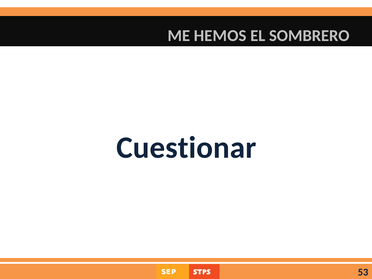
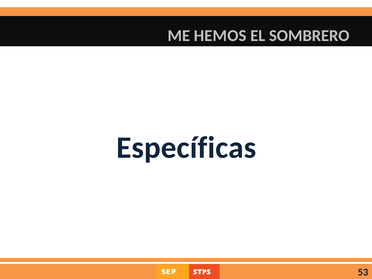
Cuestionar: Cuestionar -> Específicas
